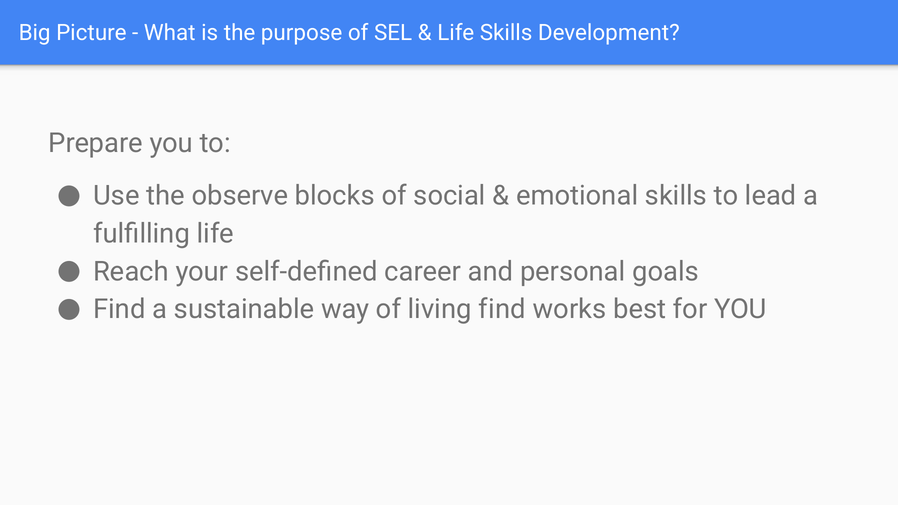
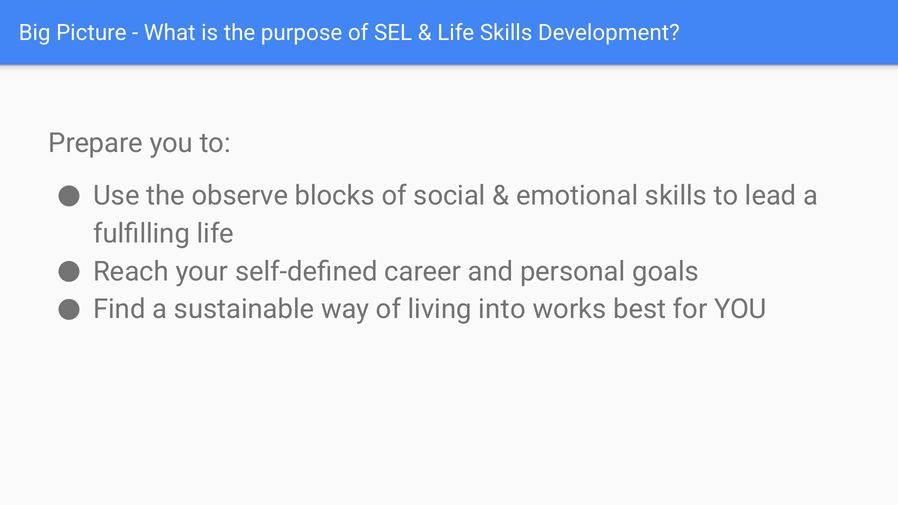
living find: find -> into
